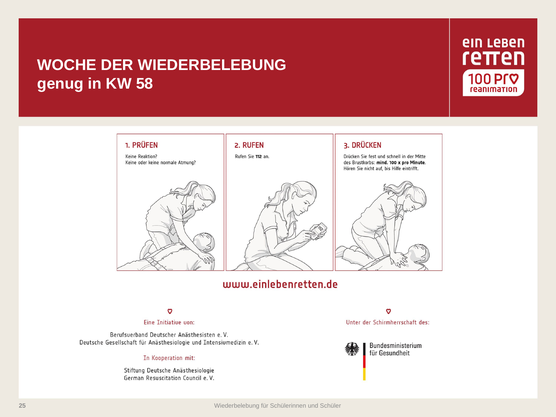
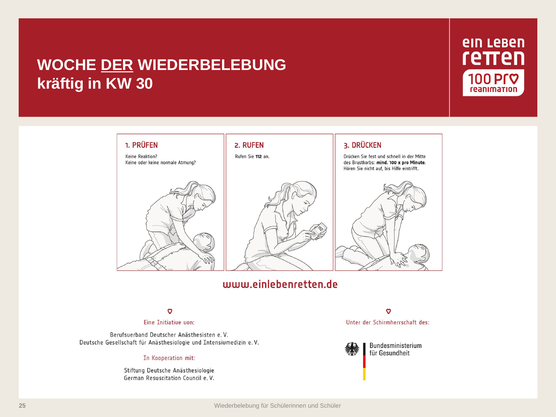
DER underline: none -> present
genug: genug -> kräftig
58: 58 -> 30
